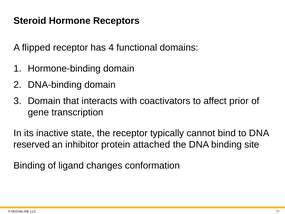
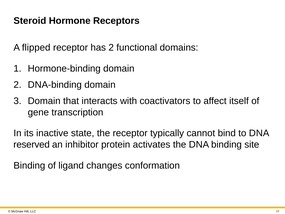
has 4: 4 -> 2
prior: prior -> itself
attached: attached -> activates
